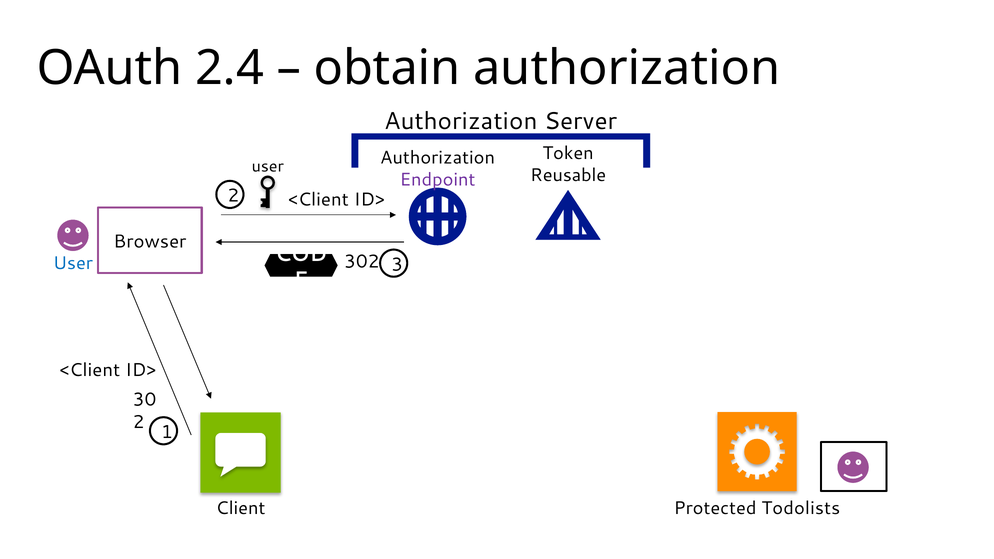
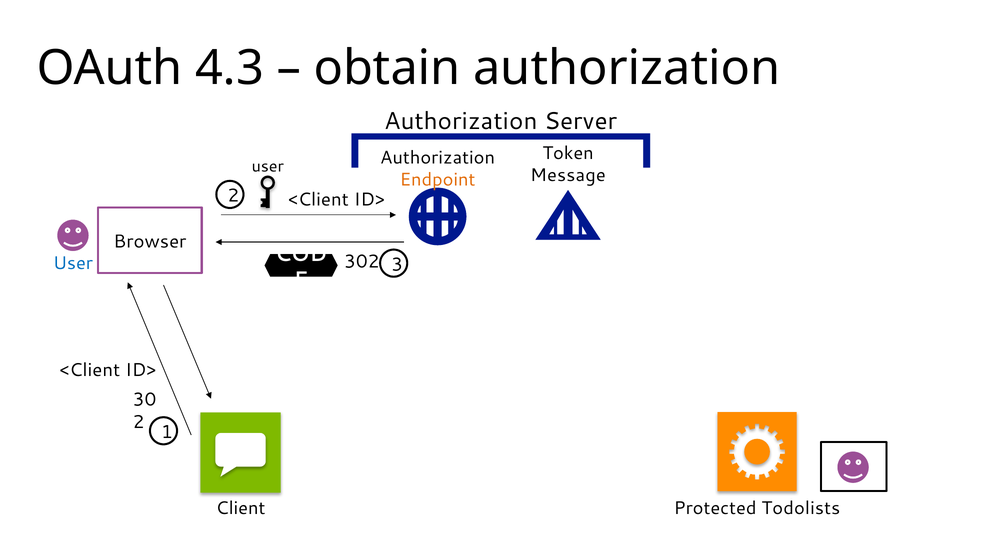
2.4: 2.4 -> 4.3
Reusable: Reusable -> Message
Endpoint colour: purple -> orange
